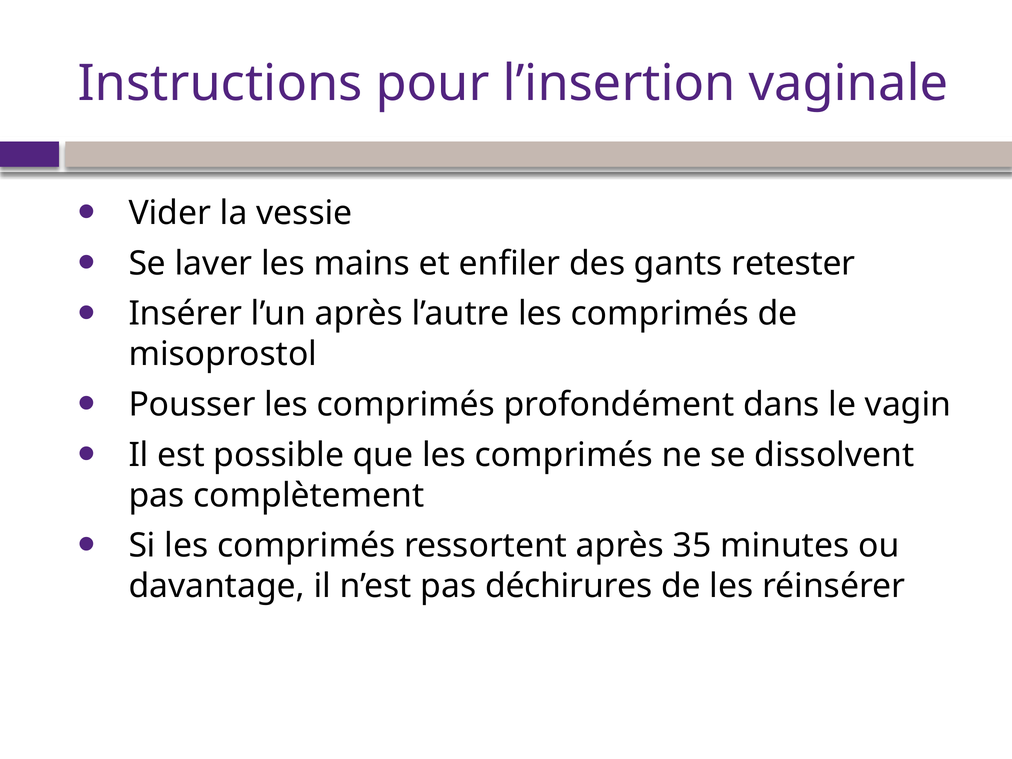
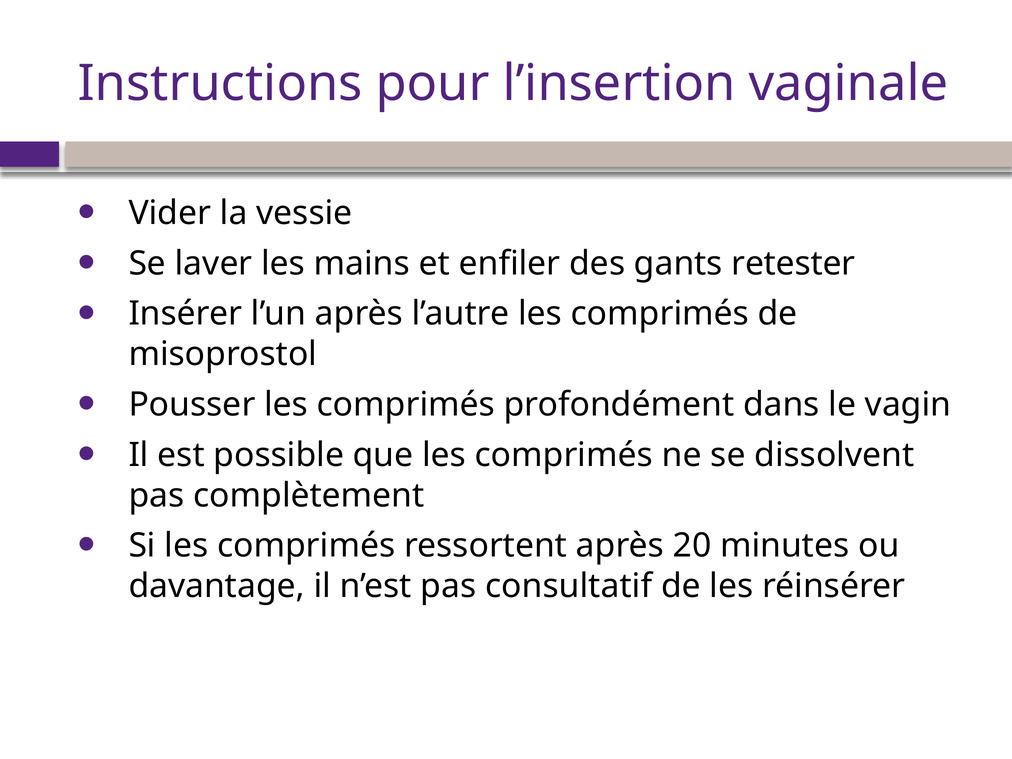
35: 35 -> 20
déchirures: déchirures -> consultatif
